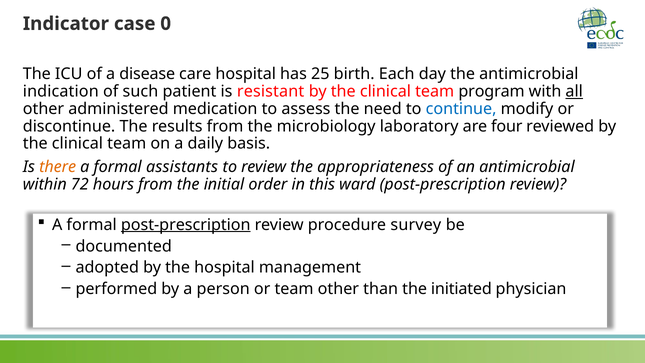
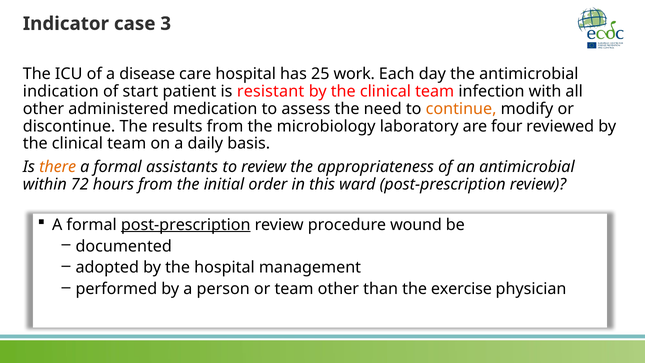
0: 0 -> 3
birth: birth -> work
such: such -> start
program: program -> infection
all underline: present -> none
continue colour: blue -> orange
survey: survey -> wound
initiated: initiated -> exercise
